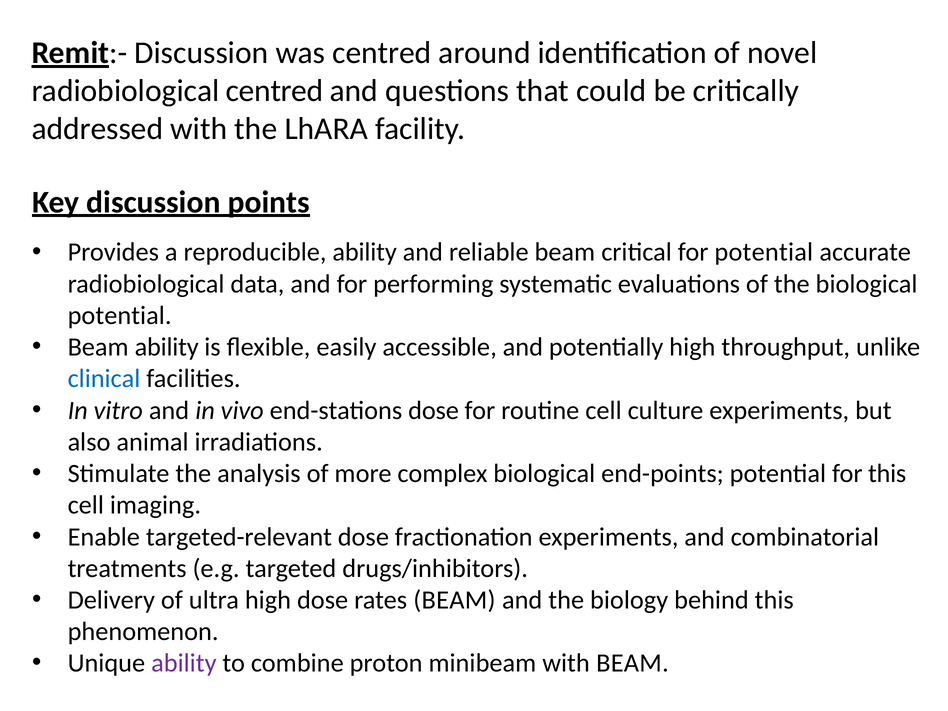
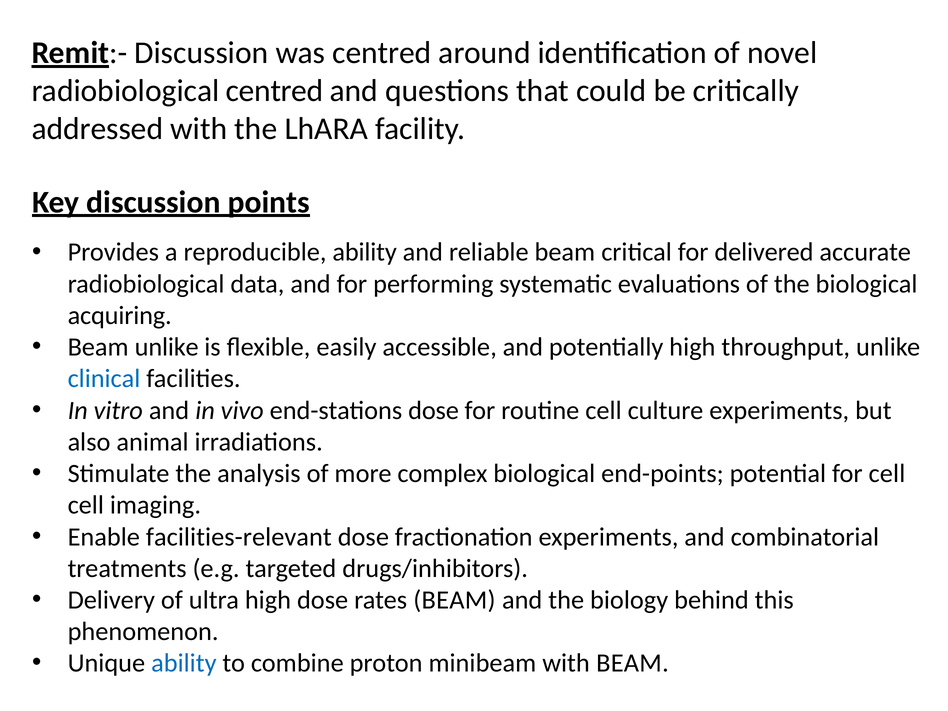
for potential: potential -> delivered
potential at (120, 316): potential -> acquiring
Beam ability: ability -> unlike
for this: this -> cell
targeted-relevant: targeted-relevant -> facilities-relevant
ability at (184, 663) colour: purple -> blue
